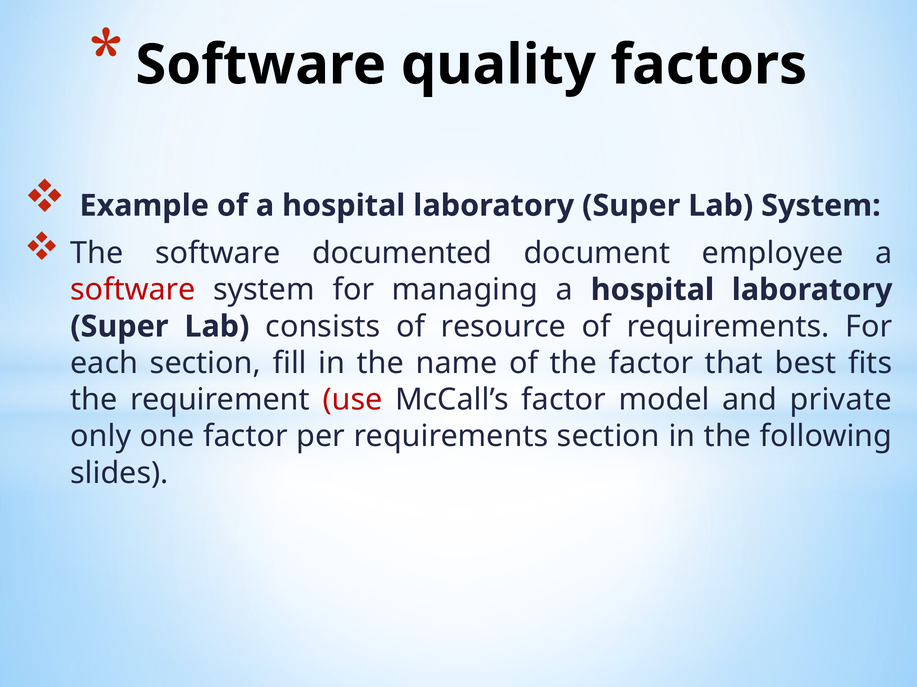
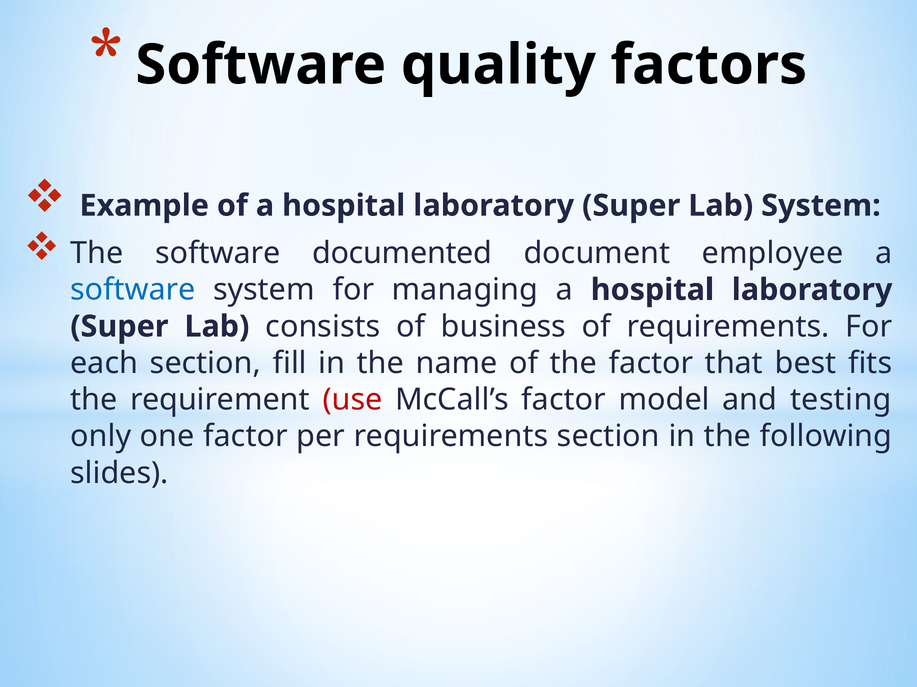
software at (133, 290) colour: red -> blue
resource: resource -> business
private: private -> testing
